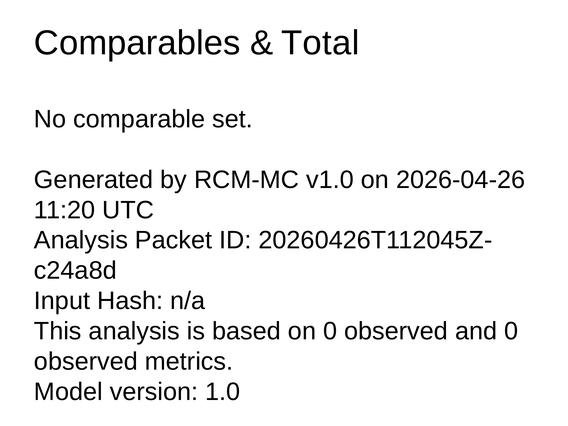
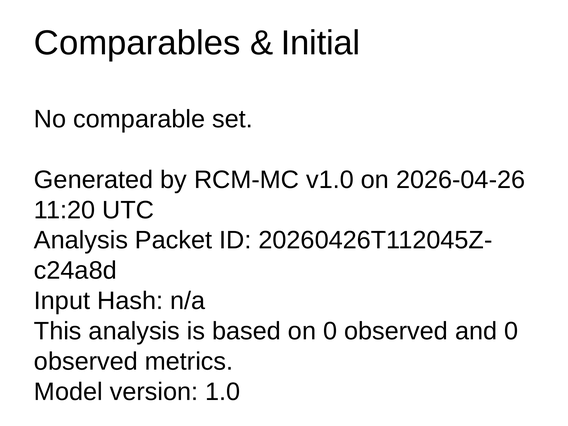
Total: Total -> Initial
